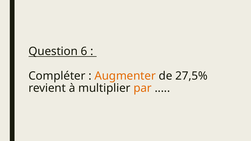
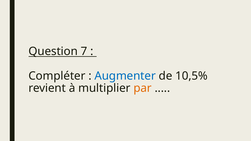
6: 6 -> 7
Augmenter colour: orange -> blue
27,5%: 27,5% -> 10,5%
